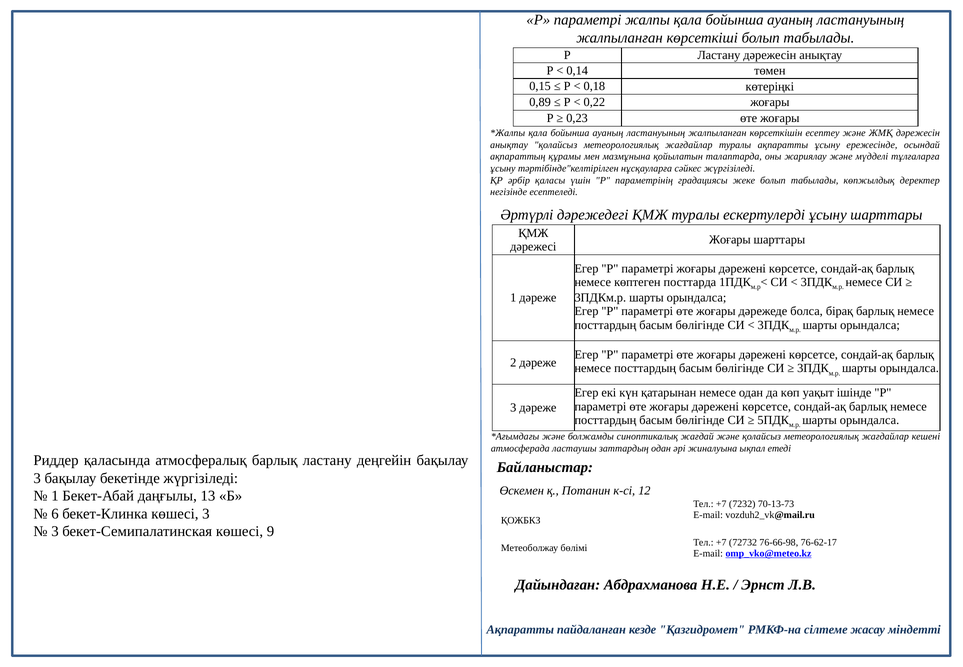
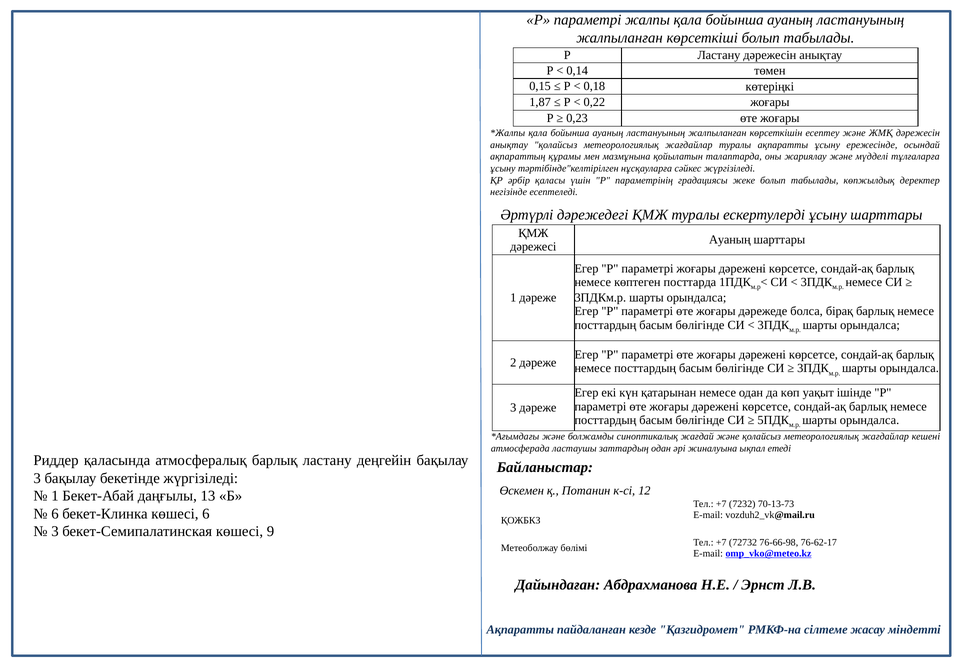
0,89: 0,89 -> 1,87
Жоғары at (730, 240): Жоғары -> Ауаның
көшесі 3: 3 -> 6
